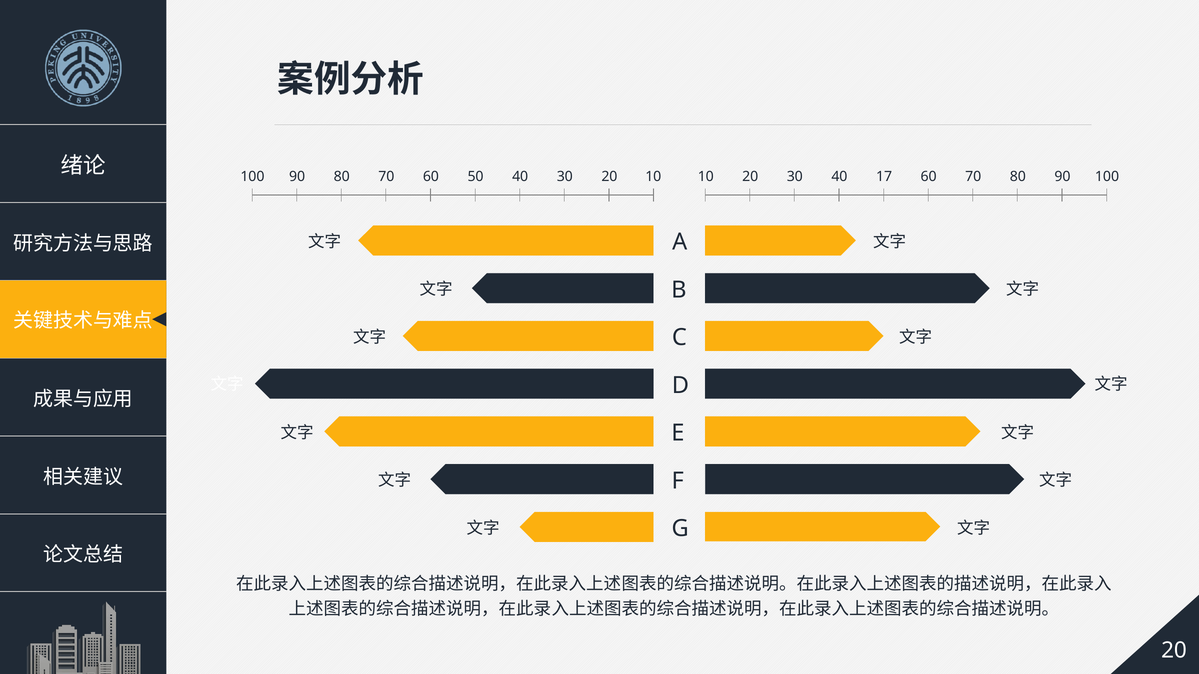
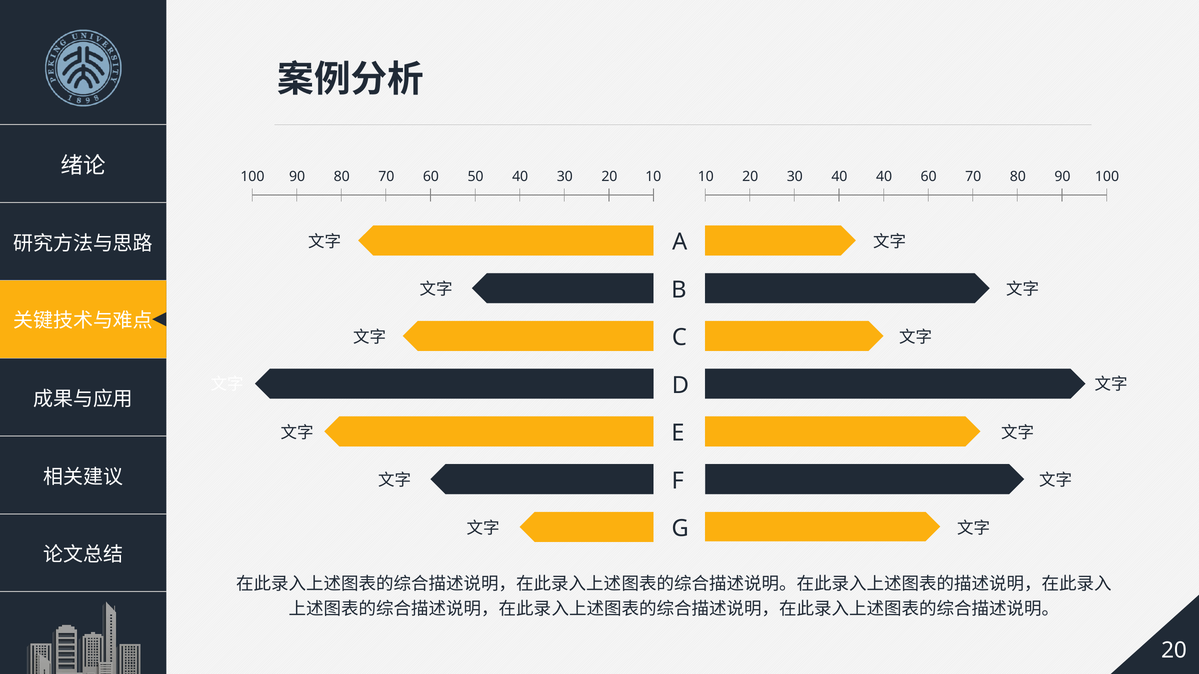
40 17: 17 -> 40
